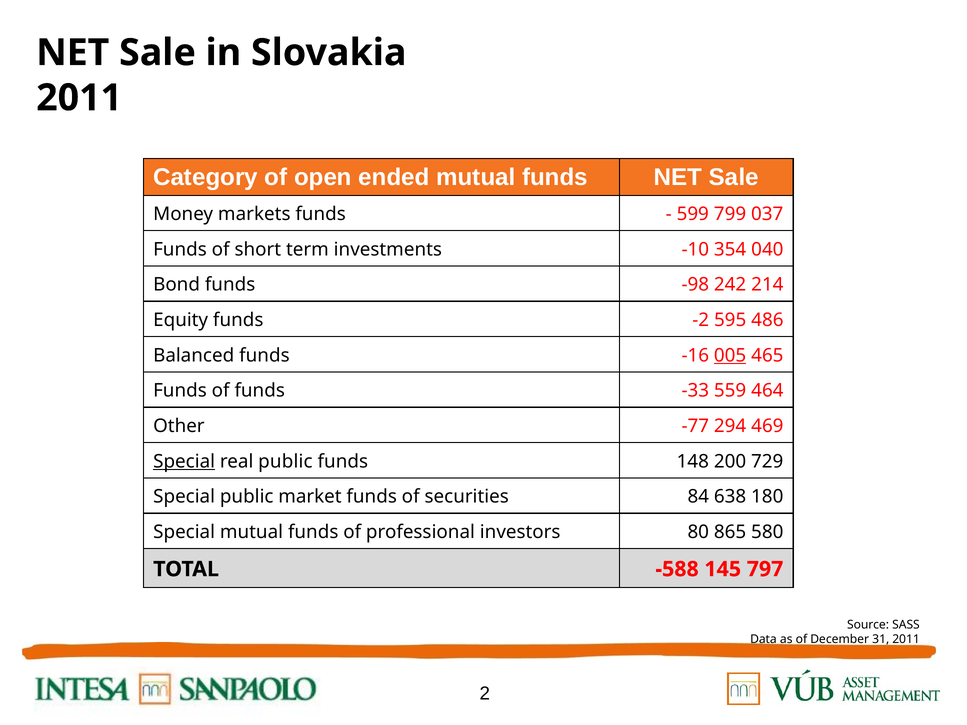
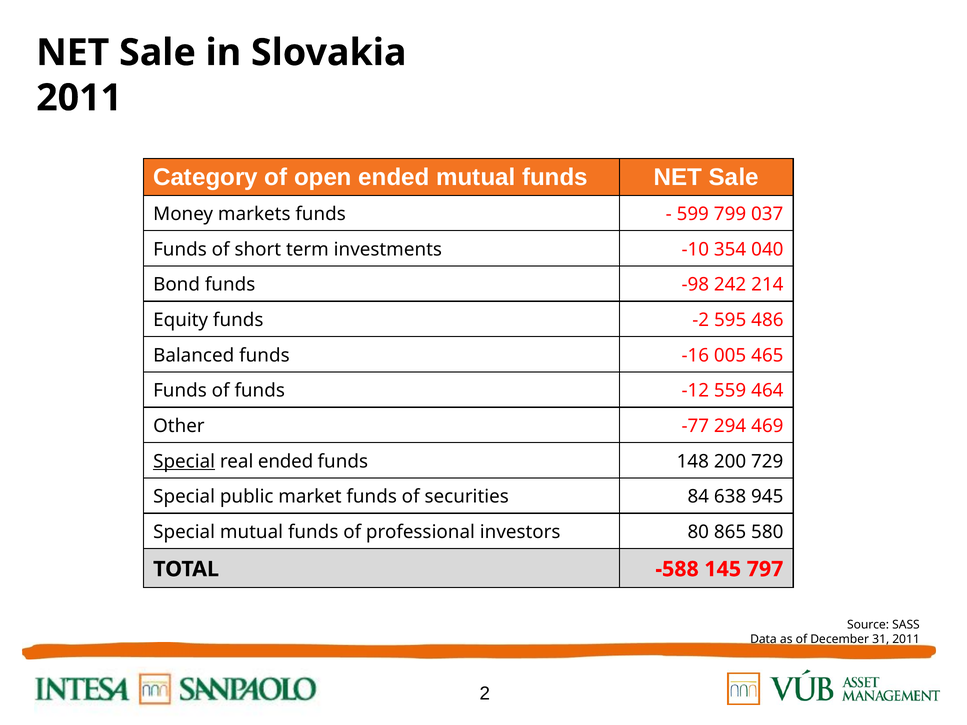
005 underline: present -> none
-33: -33 -> -12
real public: public -> ended
180: 180 -> 945
